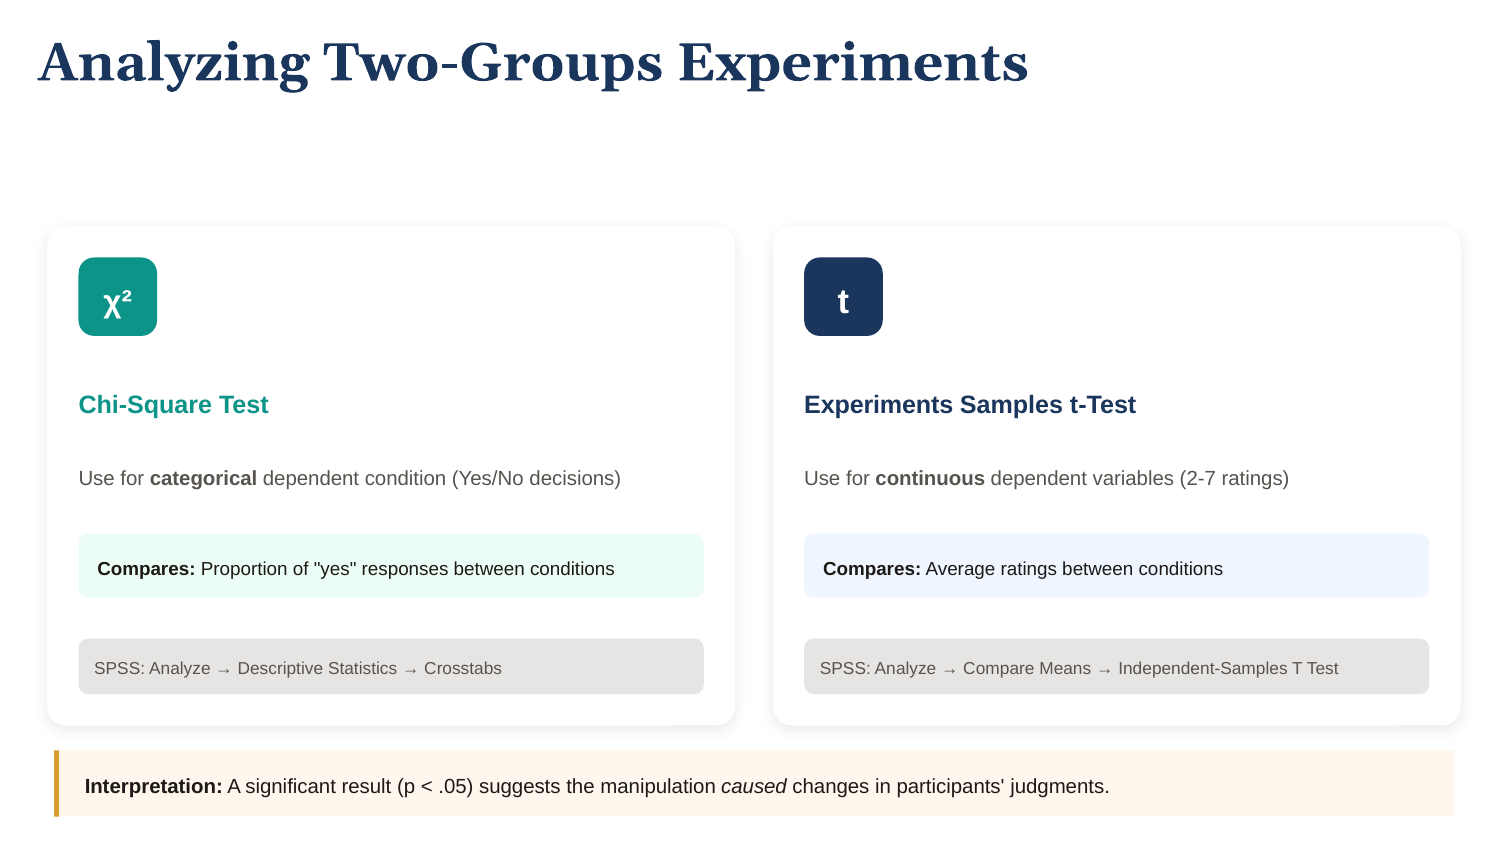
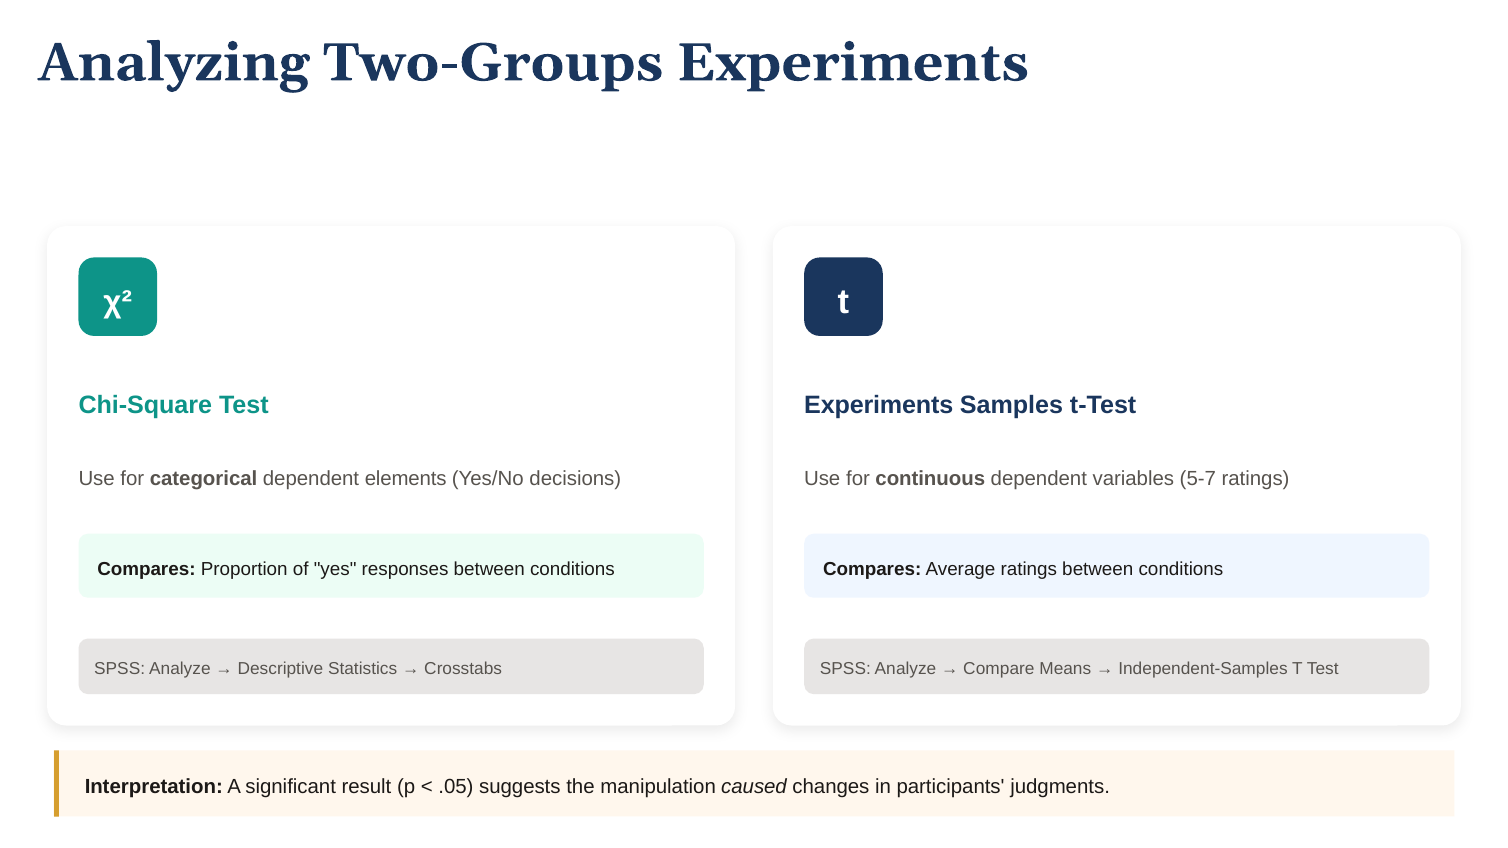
condition: condition -> elements
2-7: 2-7 -> 5-7
